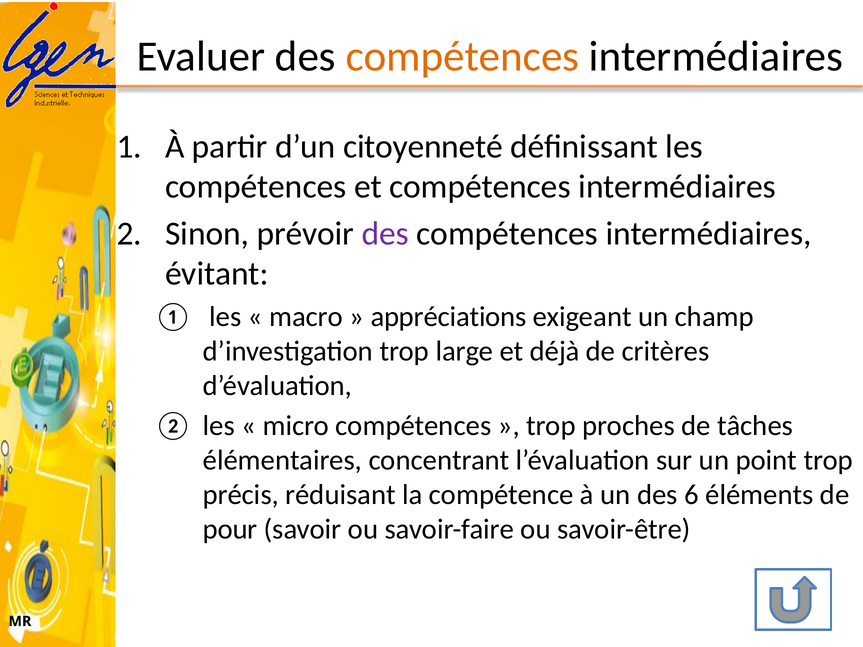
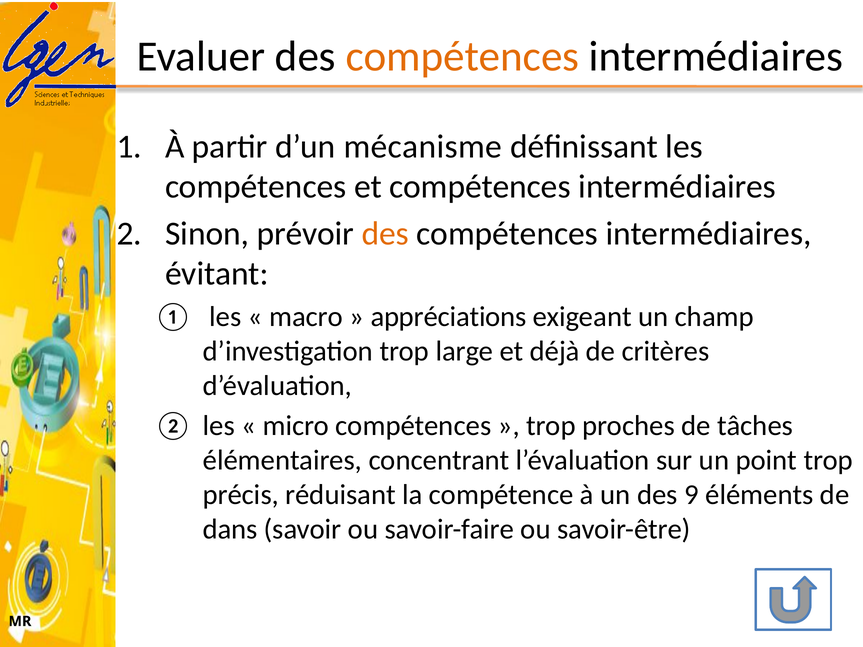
citoyenneté: citoyenneté -> mécanisme
des at (385, 234) colour: purple -> orange
6: 6 -> 9
pour: pour -> dans
